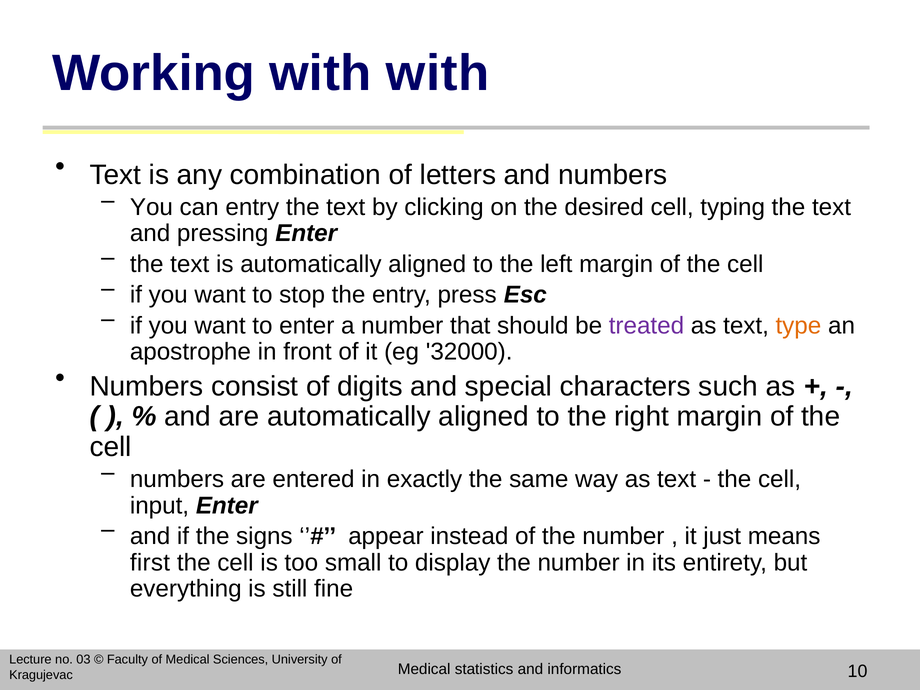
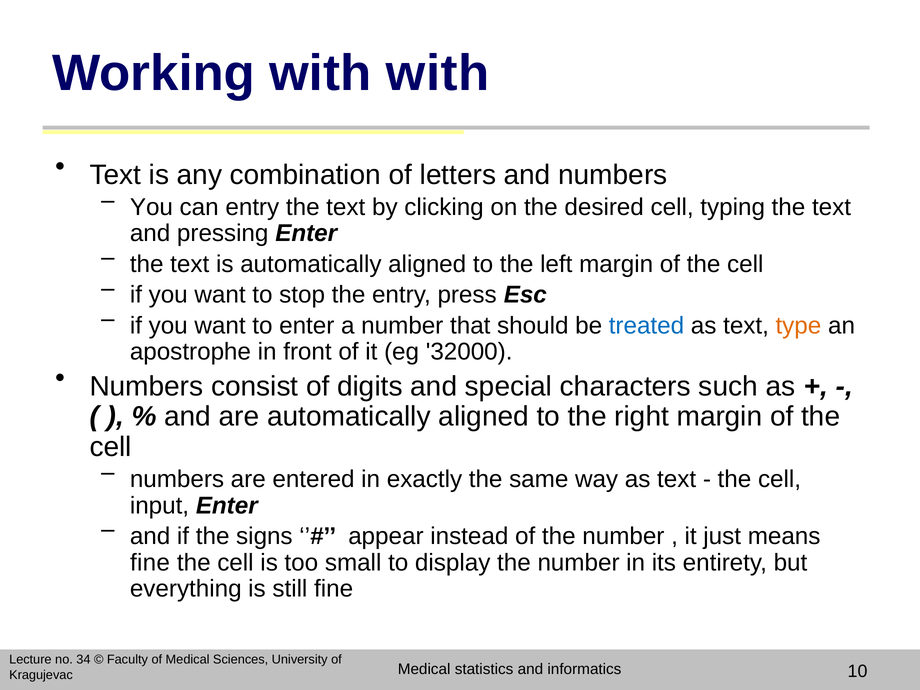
treated colour: purple -> blue
first at (150, 563): first -> fine
03: 03 -> 34
